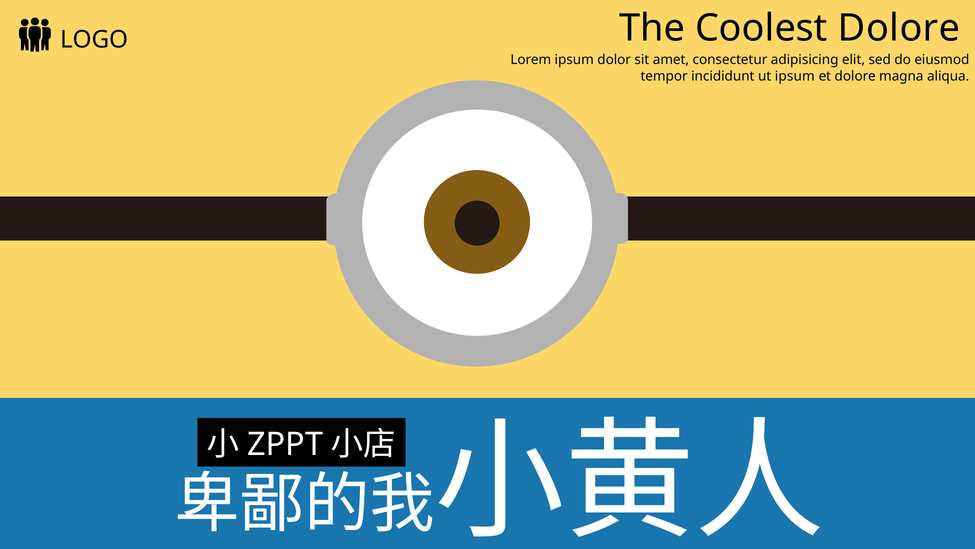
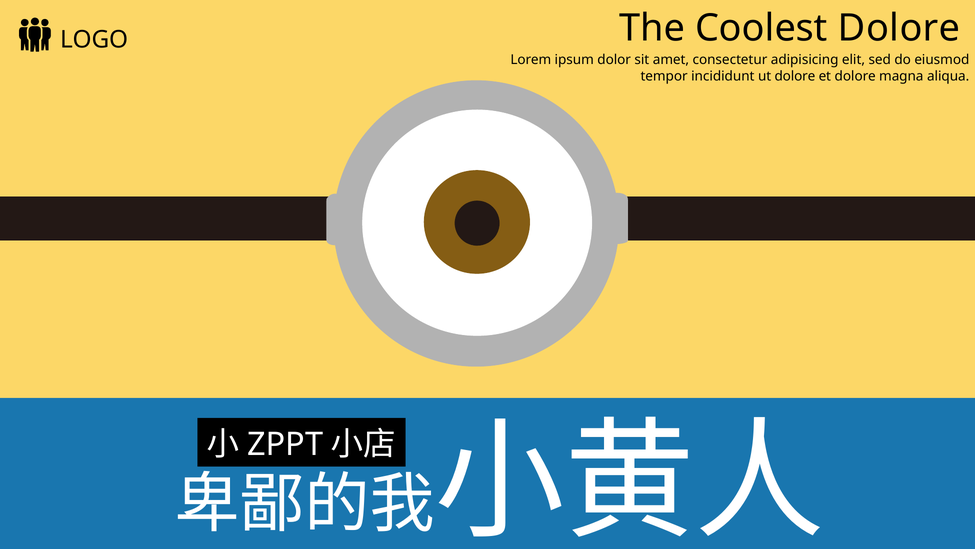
ut ipsum: ipsum -> dolore
